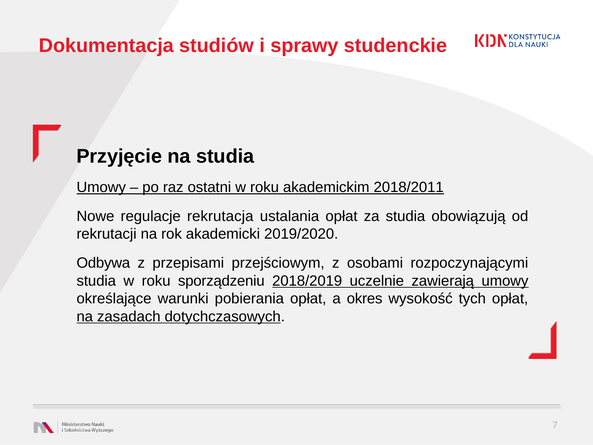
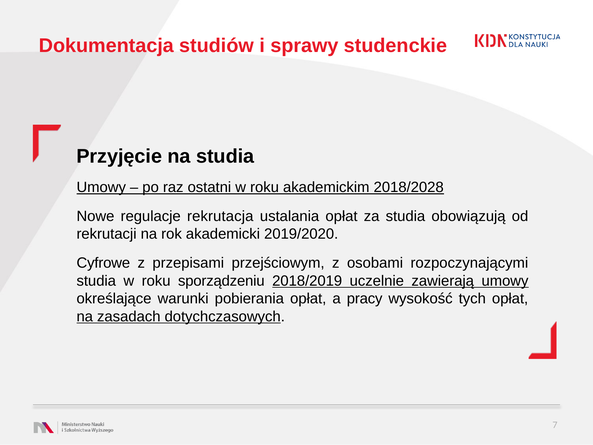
2018/2011: 2018/2011 -> 2018/2028
Odbywa: Odbywa -> Cyfrowe
okres: okres -> pracy
